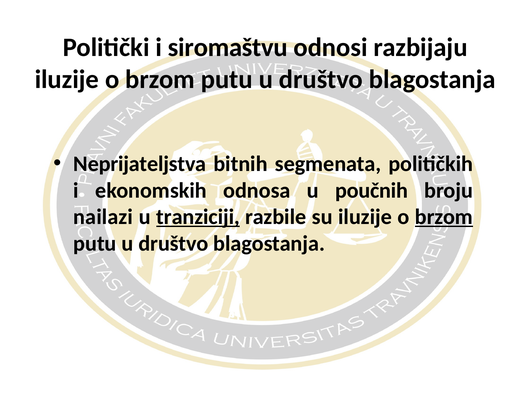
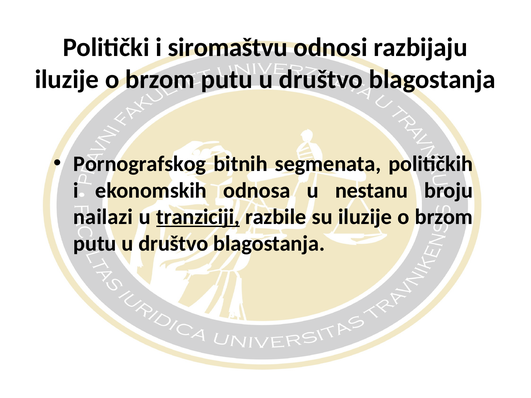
Neprijateljstva: Neprijateljstva -> Pornografskog
poučnih: poučnih -> nestanu
brzom at (444, 217) underline: present -> none
